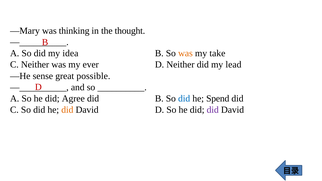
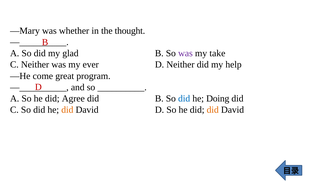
thinking: thinking -> whether
idea: idea -> glad
was at (185, 53) colour: orange -> purple
lead: lead -> help
sense: sense -> come
possible: possible -> program
Spend: Spend -> Doing
did at (213, 110) colour: purple -> orange
